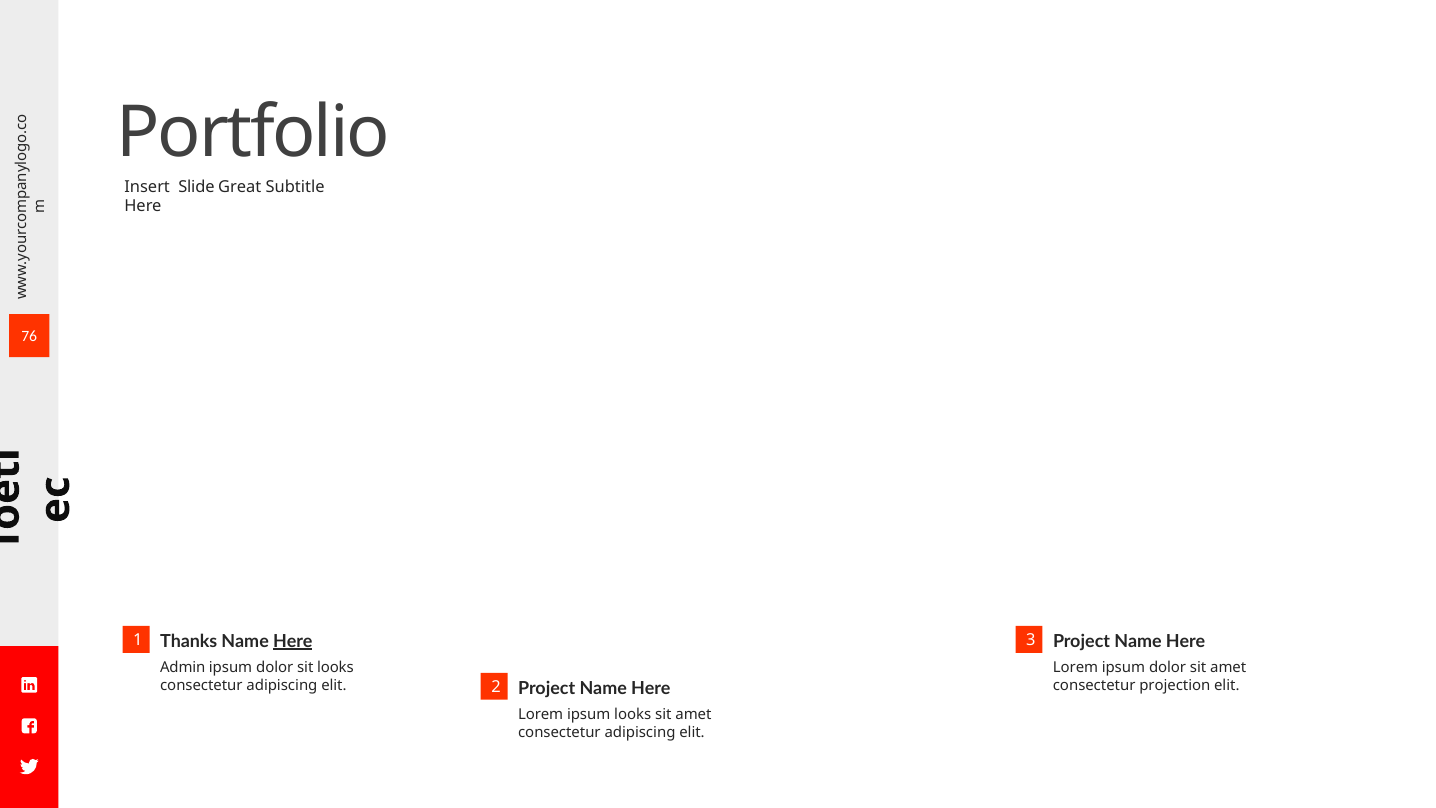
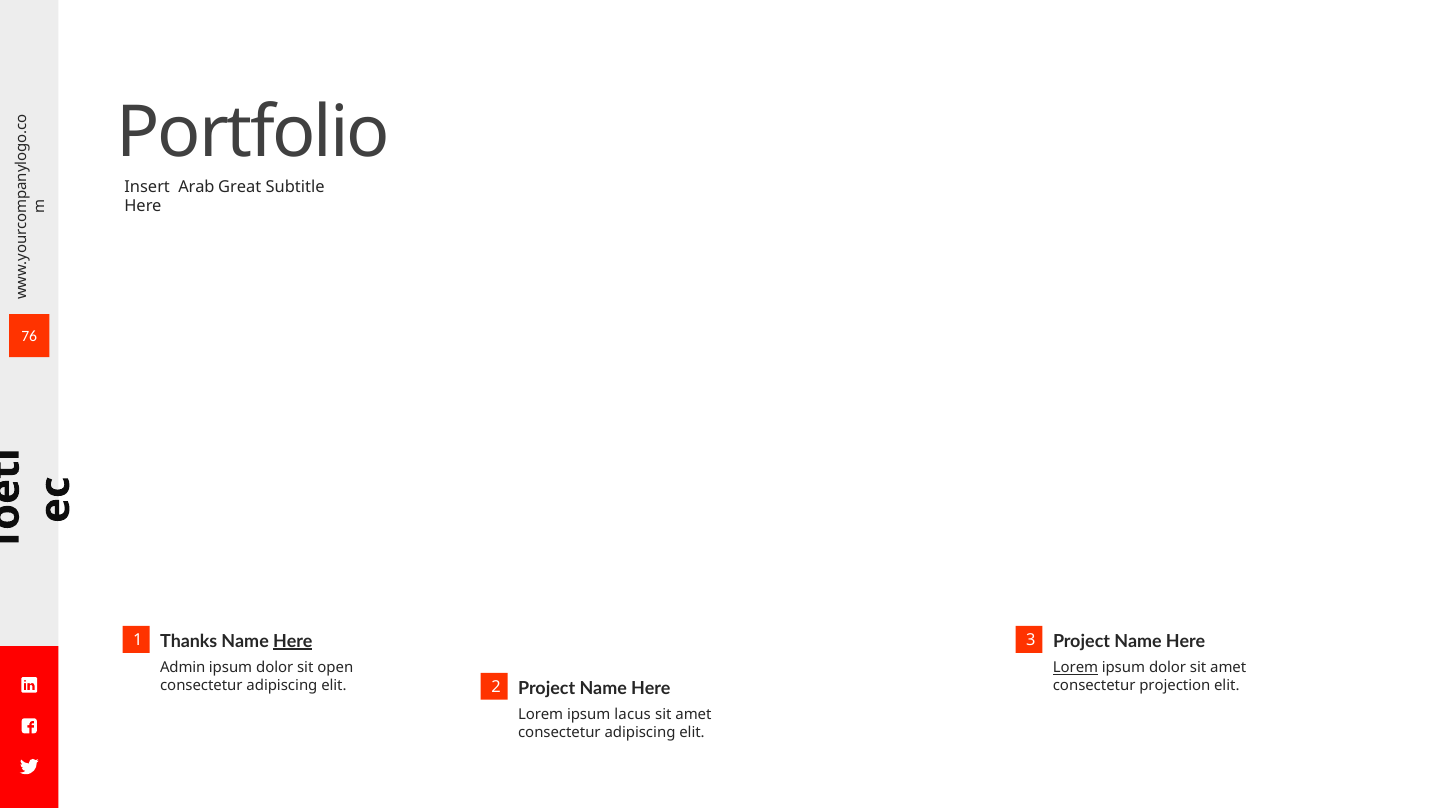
Slide: Slide -> Arab
sit looks: looks -> open
Lorem at (1076, 668) underline: none -> present
ipsum looks: looks -> lacus
